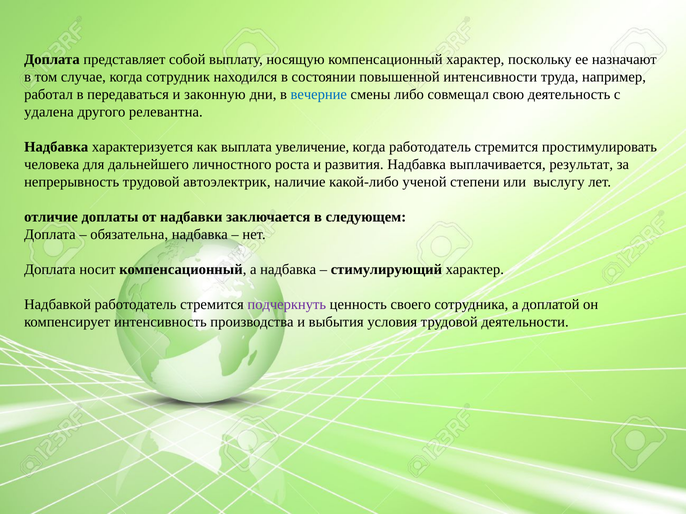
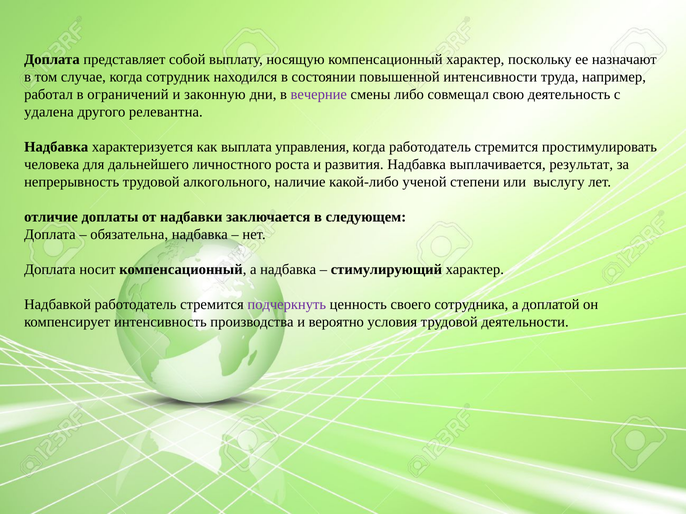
передаваться: передаваться -> ограничений
вечерние colour: blue -> purple
увеличение: увеличение -> управления
автоэлектрик: автоэлектрик -> алкогольного
выбытия: выбытия -> вероятно
